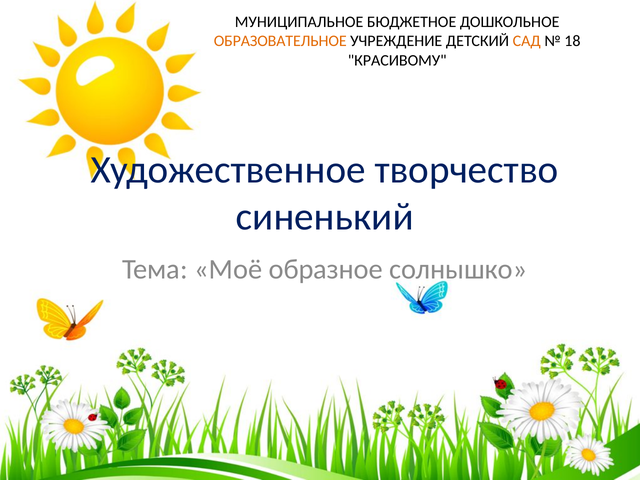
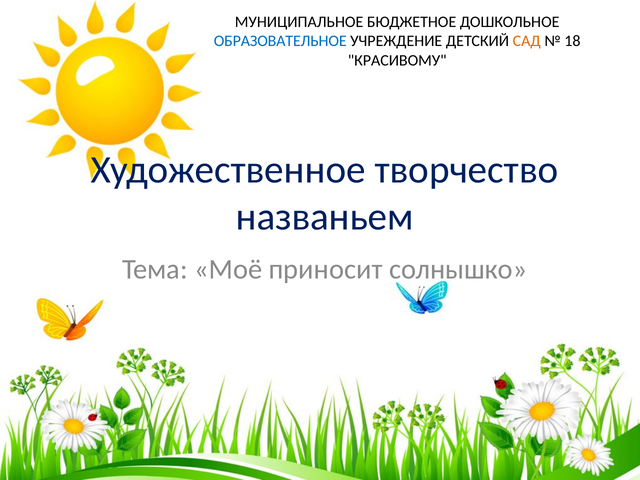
ОБРАЗОВАТЕЛЬНОЕ colour: orange -> blue
синенький: синенький -> названьем
образное: образное -> приносит
